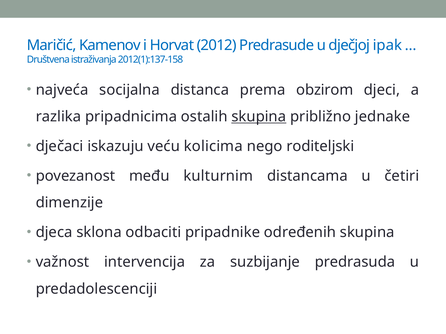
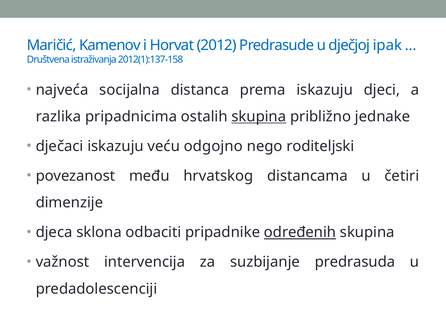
prema obzirom: obzirom -> iskazuju
kolicima: kolicima -> odgojno
kulturnim: kulturnim -> hrvatskog
određenih underline: none -> present
